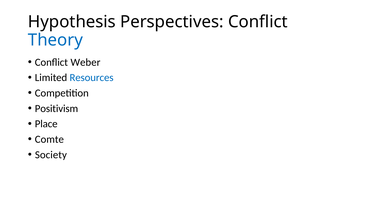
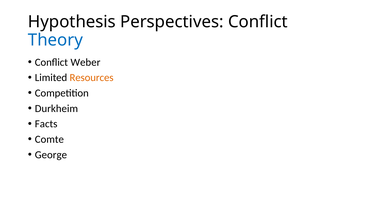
Resources colour: blue -> orange
Positivism: Positivism -> Durkheim
Place: Place -> Facts
Society: Society -> George
